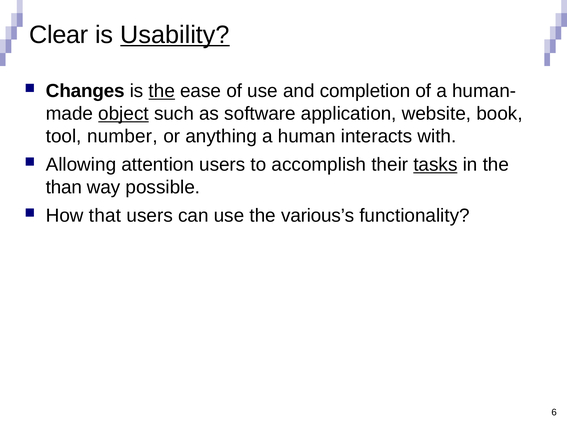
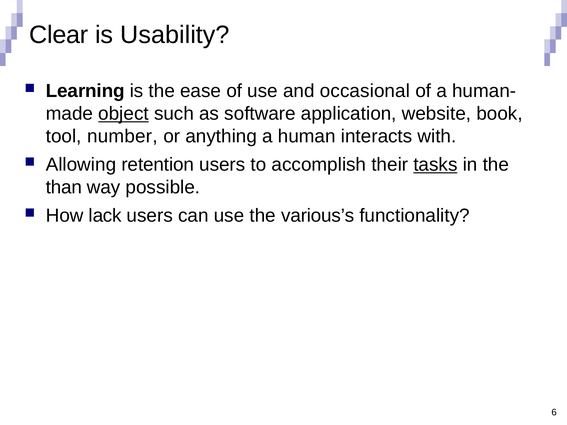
Usability underline: present -> none
Changes: Changes -> Learning
the at (162, 91) underline: present -> none
completion: completion -> occasional
attention: attention -> retention
that: that -> lack
